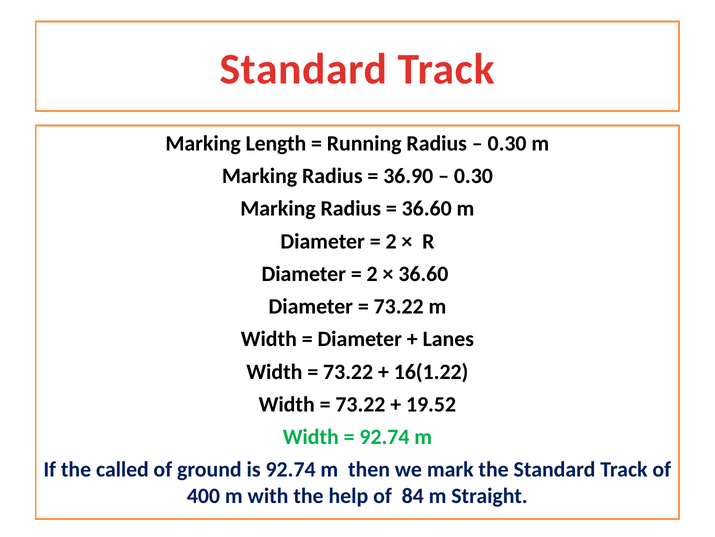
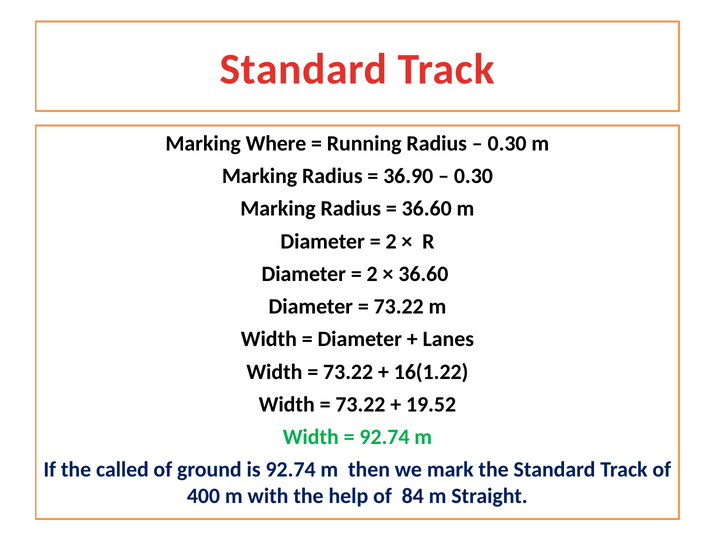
Length: Length -> Where
